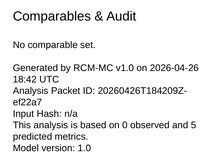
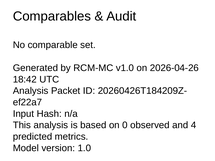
5: 5 -> 4
